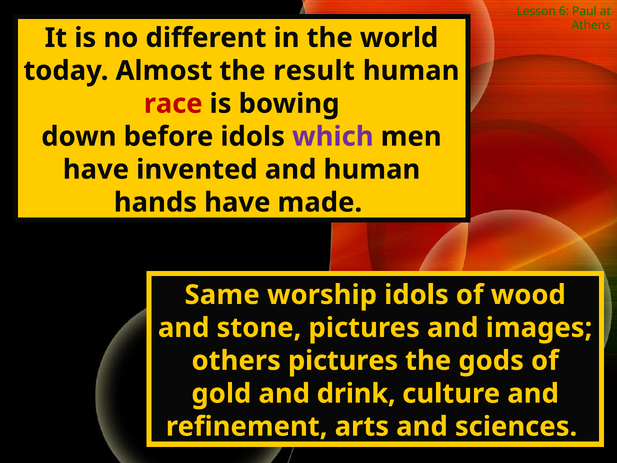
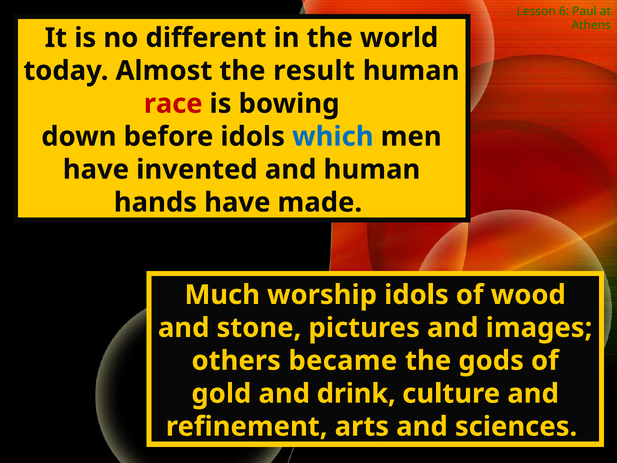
which colour: purple -> blue
Same: Same -> Much
others pictures: pictures -> became
